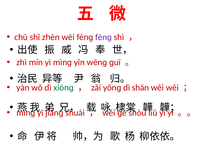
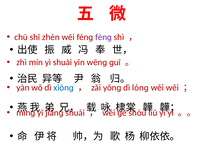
yì mìnɡ: mìnɡ -> shuài
xiōnɡ colour: green -> blue
shān: shān -> lónɡ
